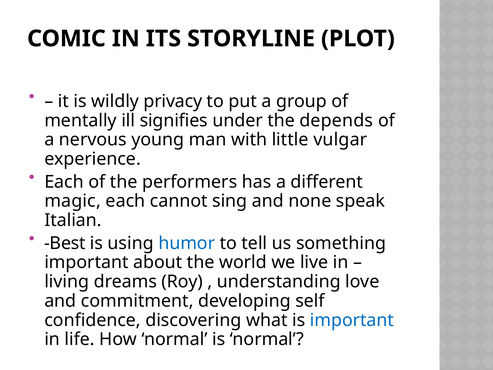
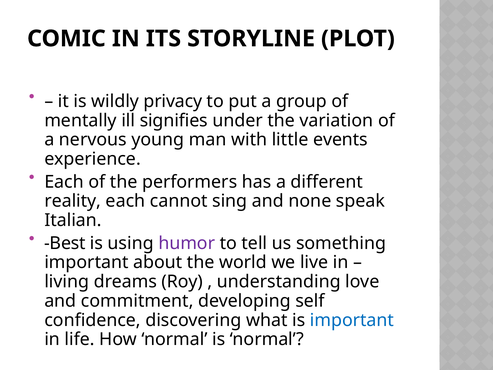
depends: depends -> variation
vulgar: vulgar -> events
magic: magic -> reality
humor colour: blue -> purple
